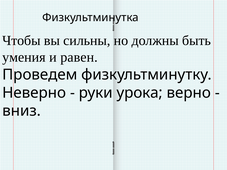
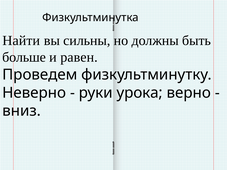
Чтобы: Чтобы -> Найти
умения: умения -> больше
